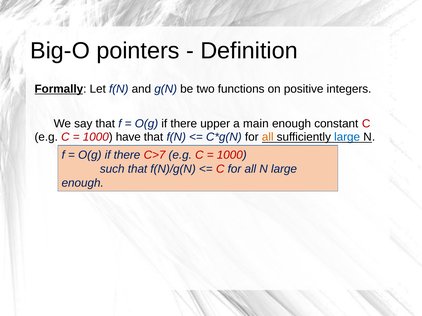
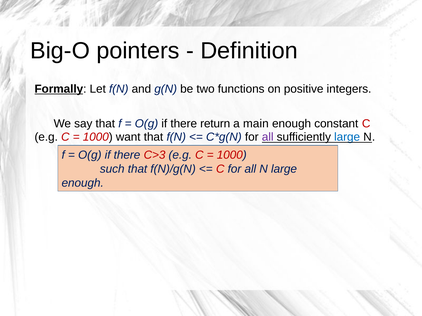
upper: upper -> return
have: have -> want
all at (268, 137) colour: orange -> purple
C>7: C>7 -> C>3
